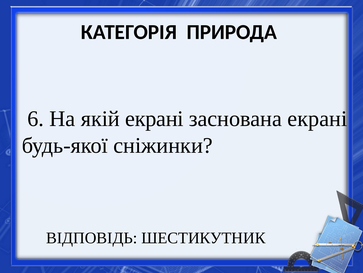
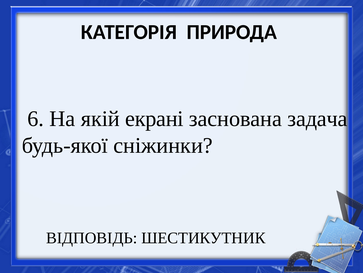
заснована екрані: екрані -> задача
